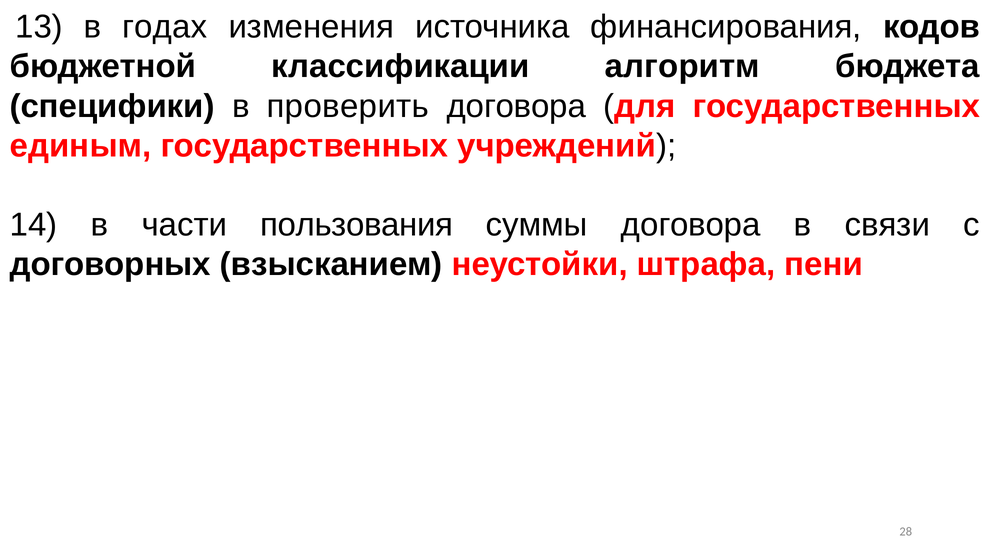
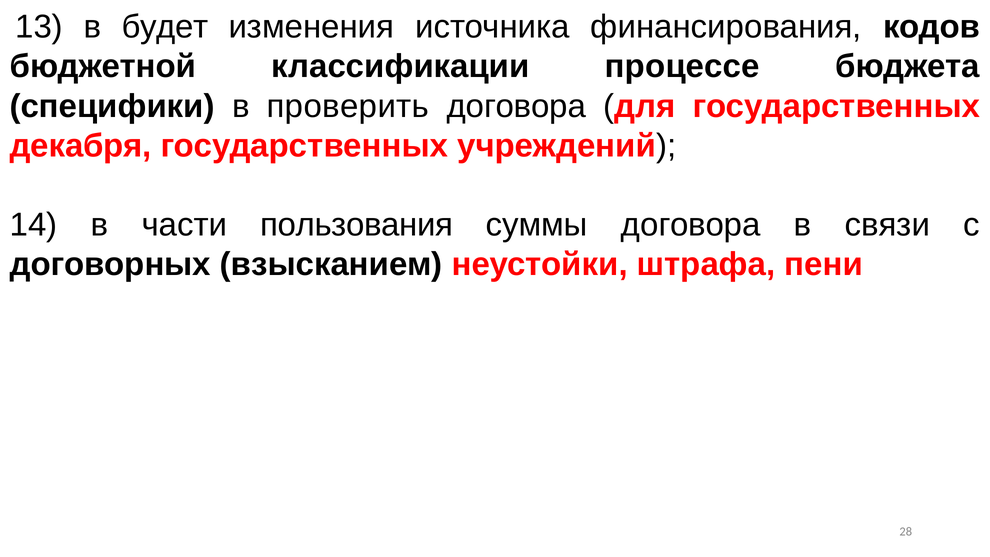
годах: годах -> будет
алгоритм: алгоритм -> процессе
единым: единым -> декабря
